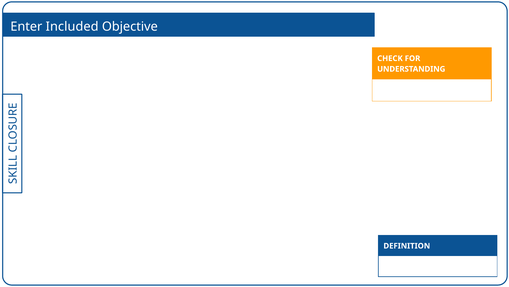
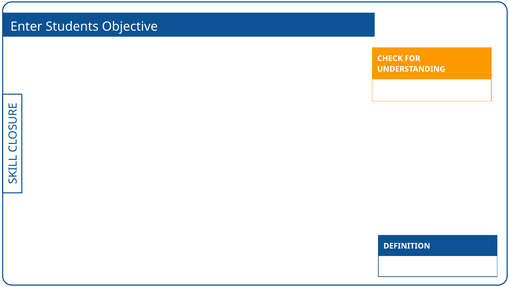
Included: Included -> Students
